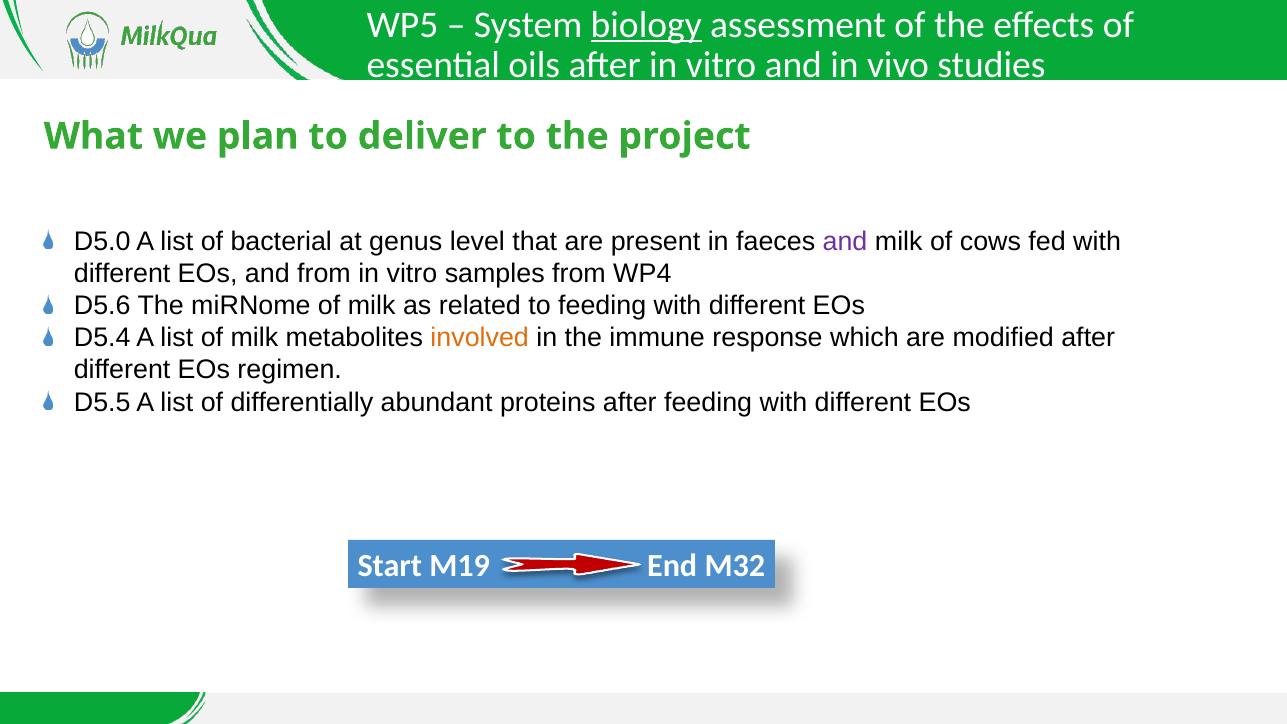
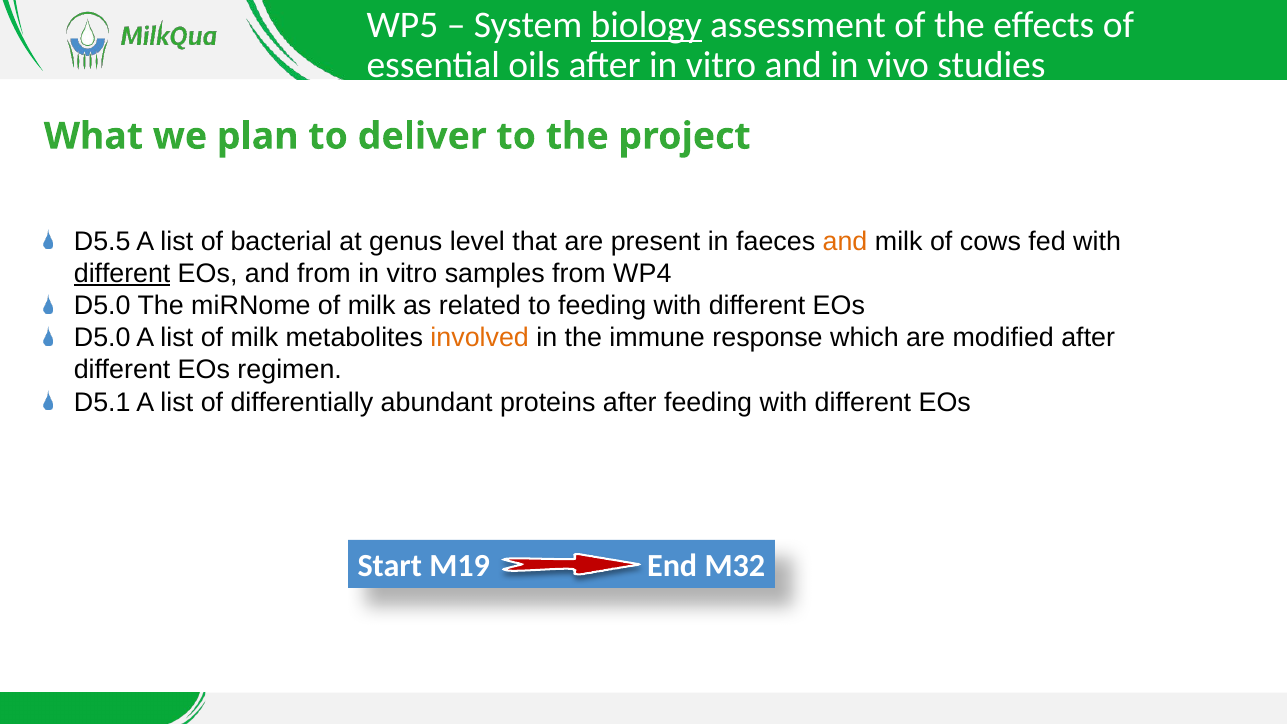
D5.0: D5.0 -> D5.5
and at (845, 241) colour: purple -> orange
different at (122, 273) underline: none -> present
D5.6 at (102, 306): D5.6 -> D5.0
D5.4 at (102, 338): D5.4 -> D5.0
D5.5: D5.5 -> D5.1
